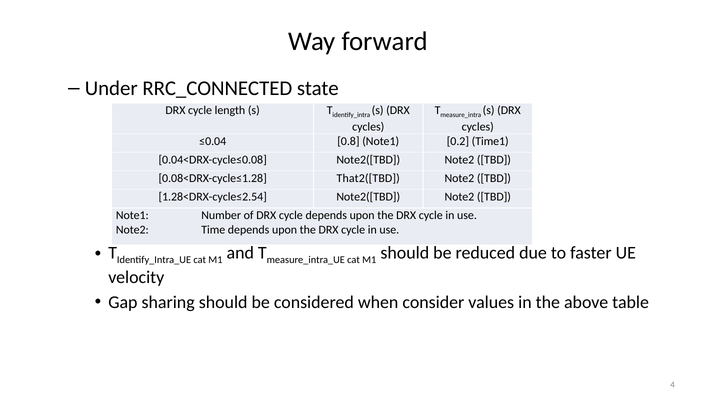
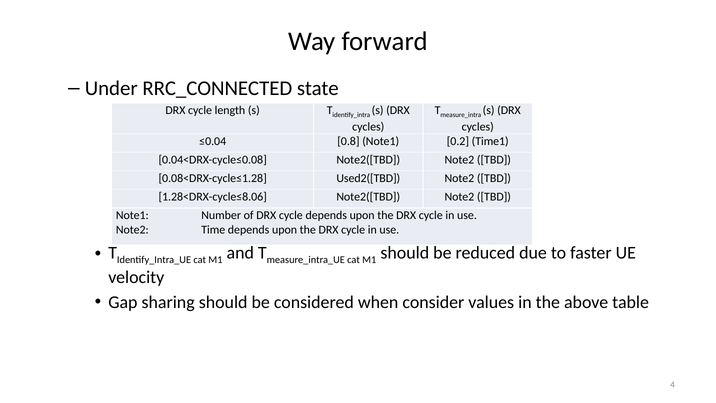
That2([TBD: That2([TBD -> Used2([TBD
1.28<DRX-cycle≤2.54: 1.28<DRX-cycle≤2.54 -> 1.28<DRX-cycle≤8.06
